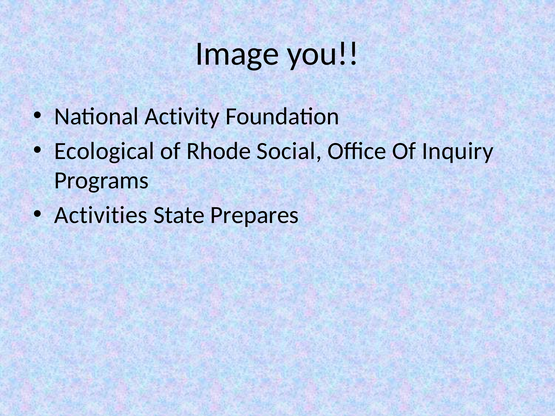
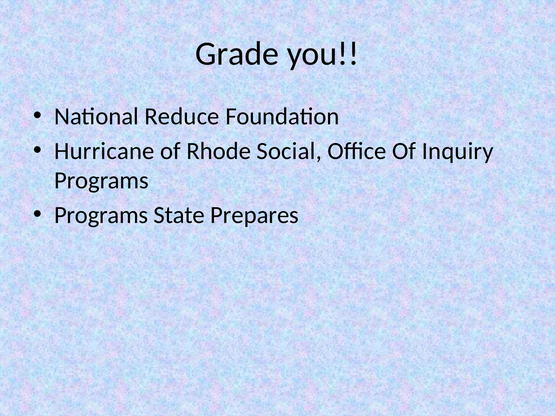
Image: Image -> Grade
Activity: Activity -> Reduce
Ecological: Ecological -> Hurricane
Activities at (101, 215): Activities -> Programs
